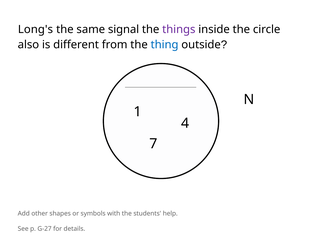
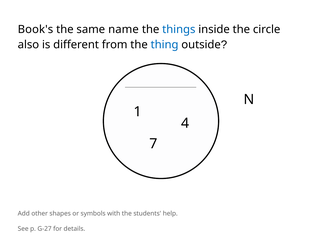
Long's: Long's -> Book's
signal: signal -> name
things colour: purple -> blue
